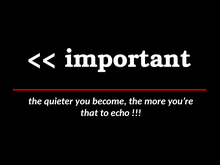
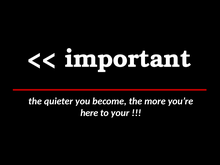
that: that -> here
echo: echo -> your
